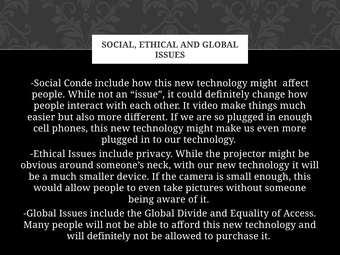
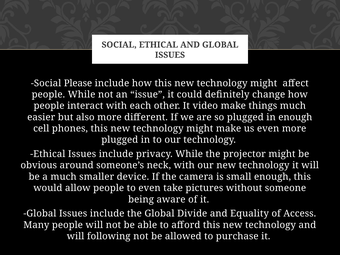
Conde: Conde -> Please
will definitely: definitely -> following
